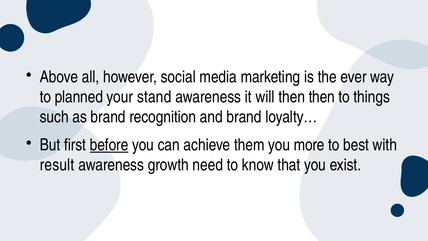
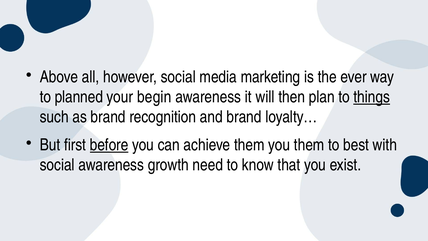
stand: stand -> begin
then then: then -> plan
things underline: none -> present
you more: more -> them
result at (57, 165): result -> social
